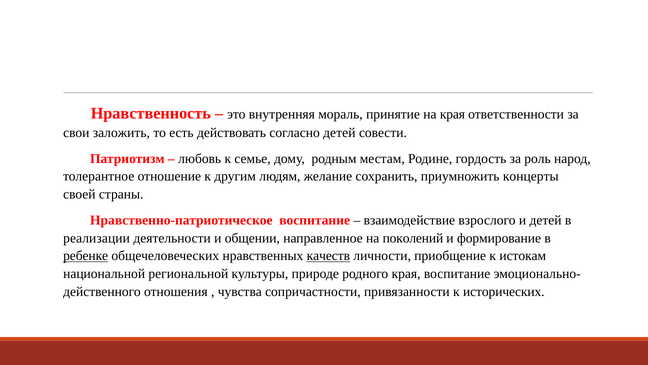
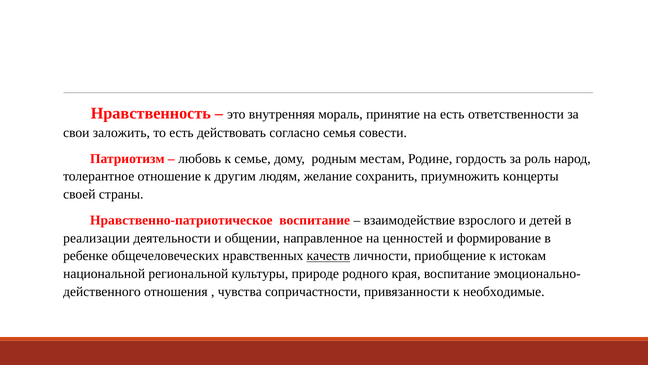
на края: края -> есть
согласно детей: детей -> семья
поколений: поколений -> ценностей
ребенке underline: present -> none
исторических: исторических -> необходимые
